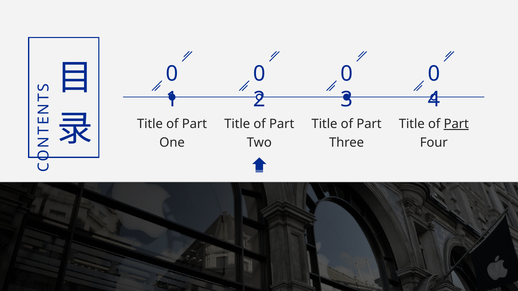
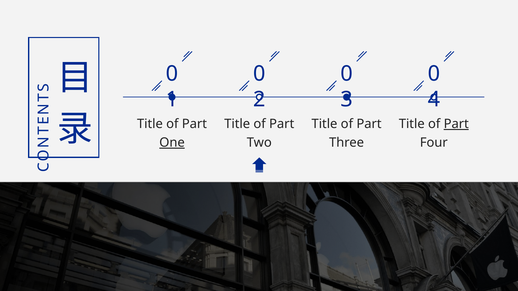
One underline: none -> present
